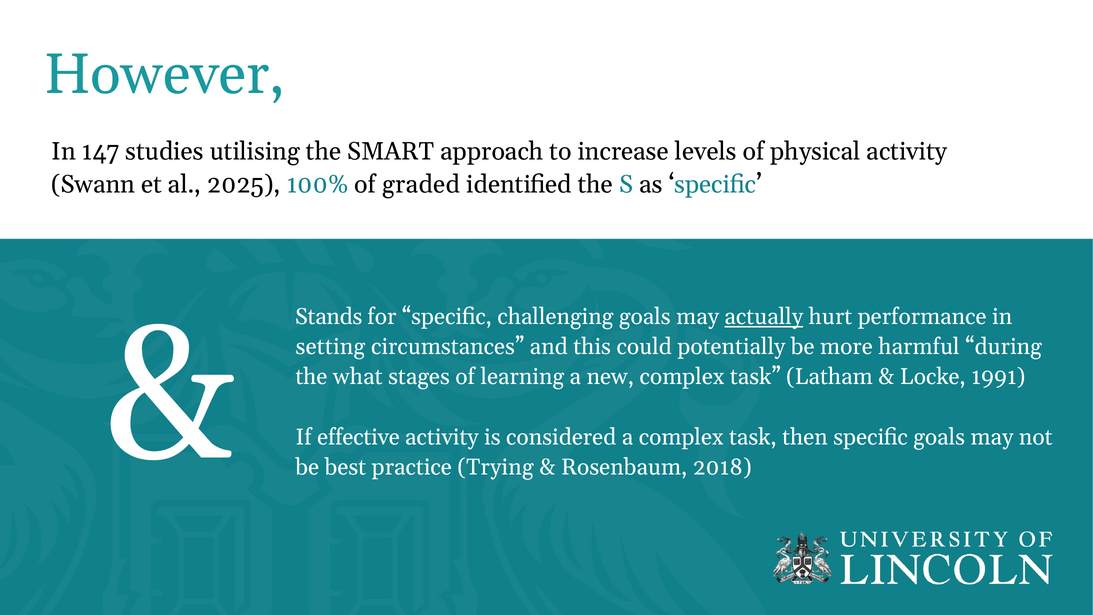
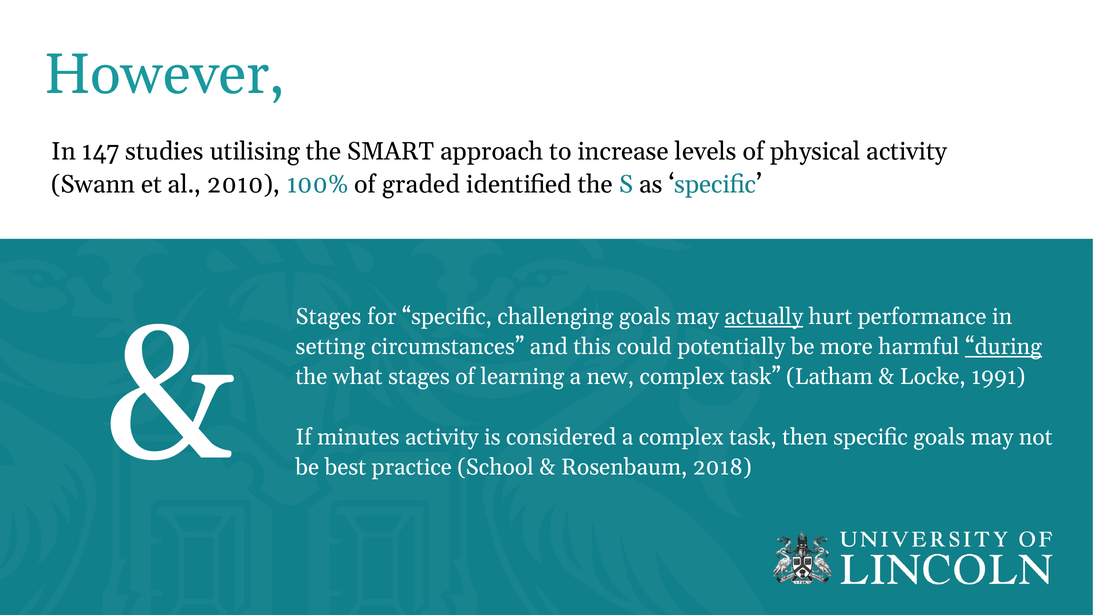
2025: 2025 -> 2010
Stands at (329, 317): Stands -> Stages
during underline: none -> present
effective: effective -> minutes
Trying: Trying -> School
